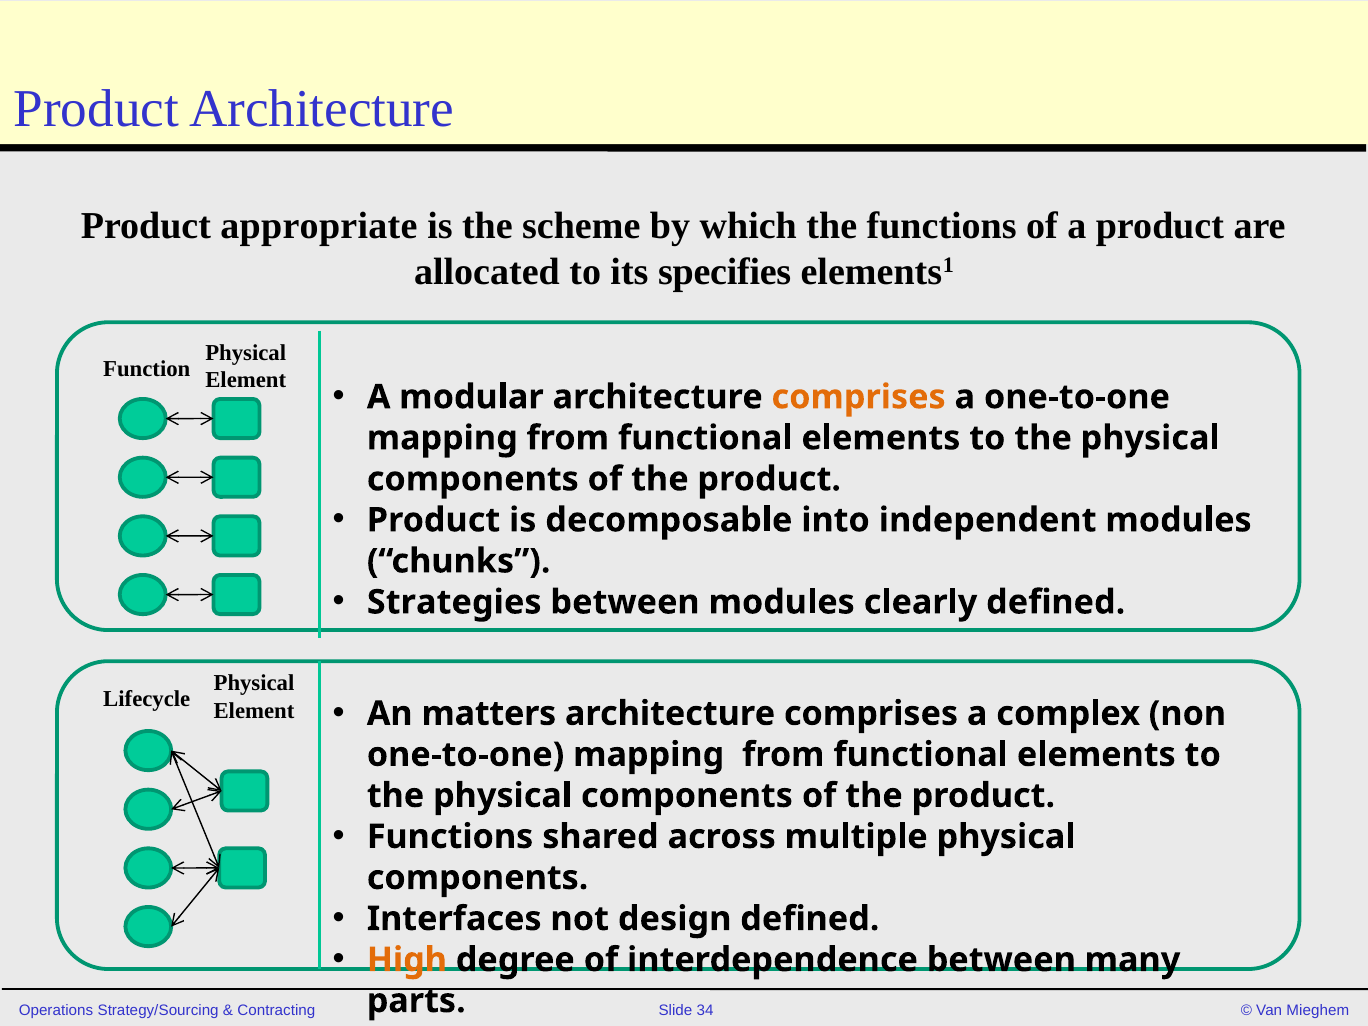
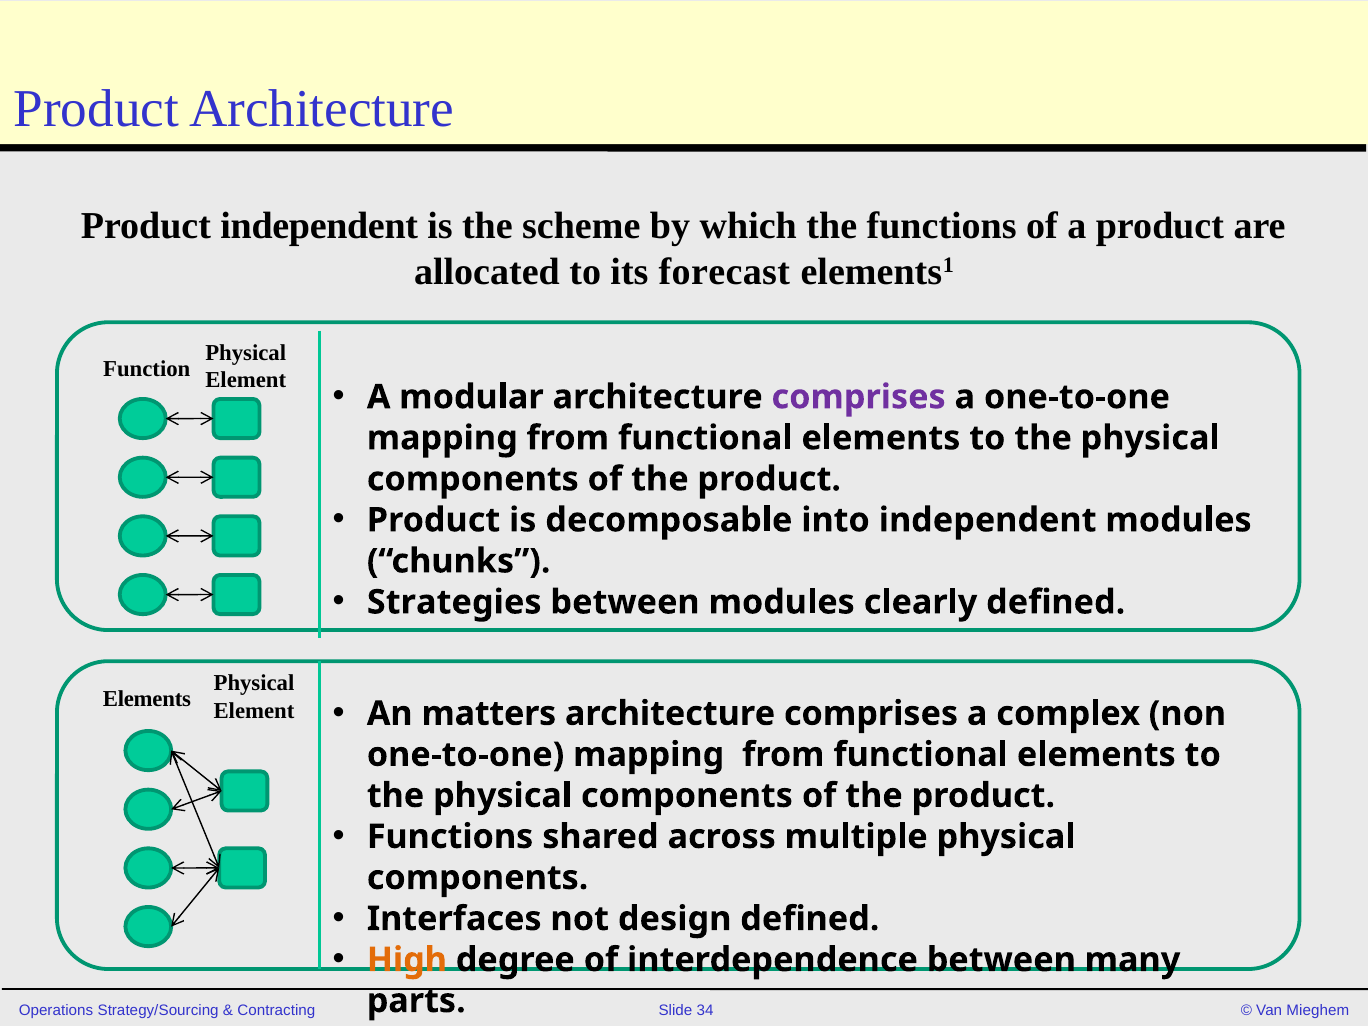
Product appropriate: appropriate -> independent
specifies: specifies -> forecast
comprises at (859, 397) colour: orange -> purple
Lifecycle at (147, 699): Lifecycle -> Elements
